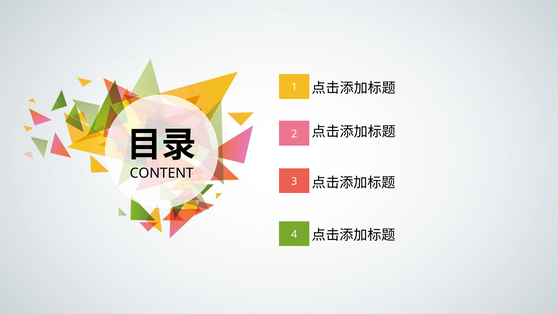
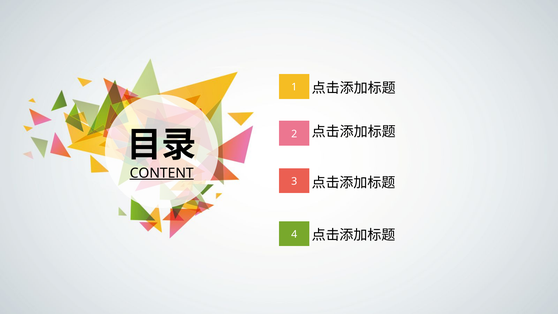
CONTENT underline: none -> present
